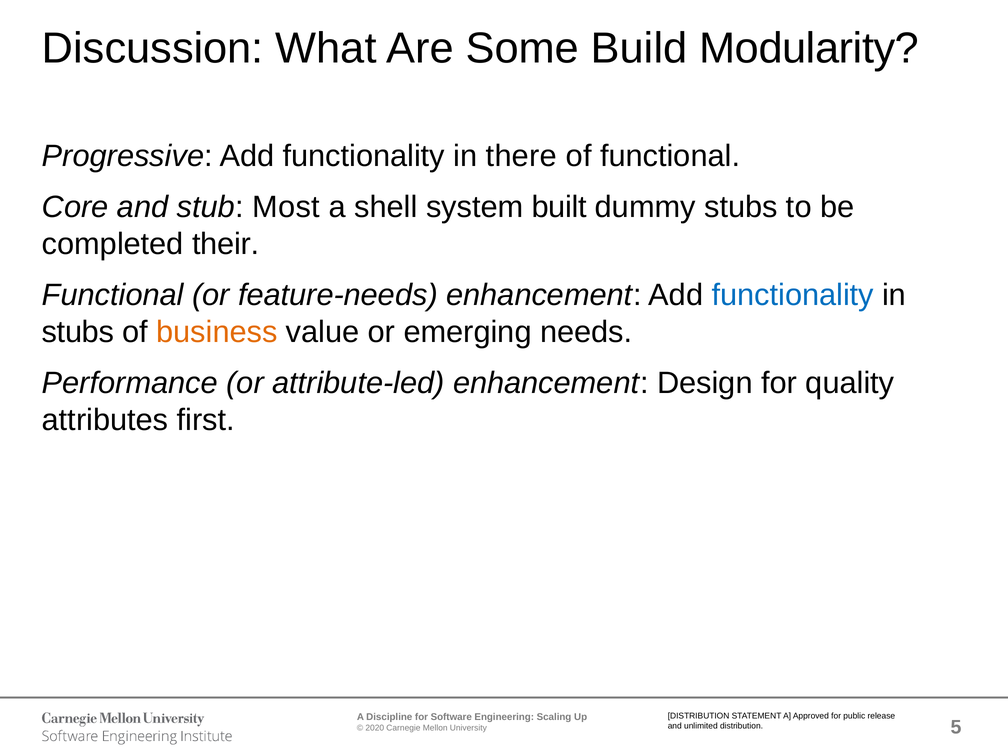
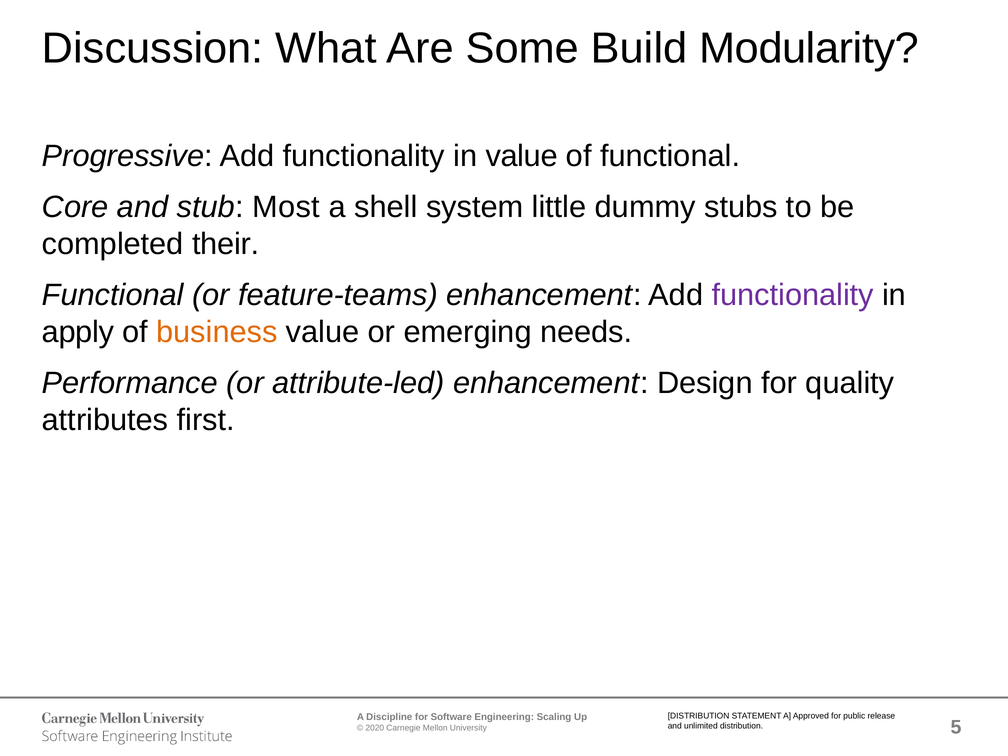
in there: there -> value
built: built -> little
feature-needs: feature-needs -> feature-teams
functionality at (793, 295) colour: blue -> purple
stubs at (78, 332): stubs -> apply
